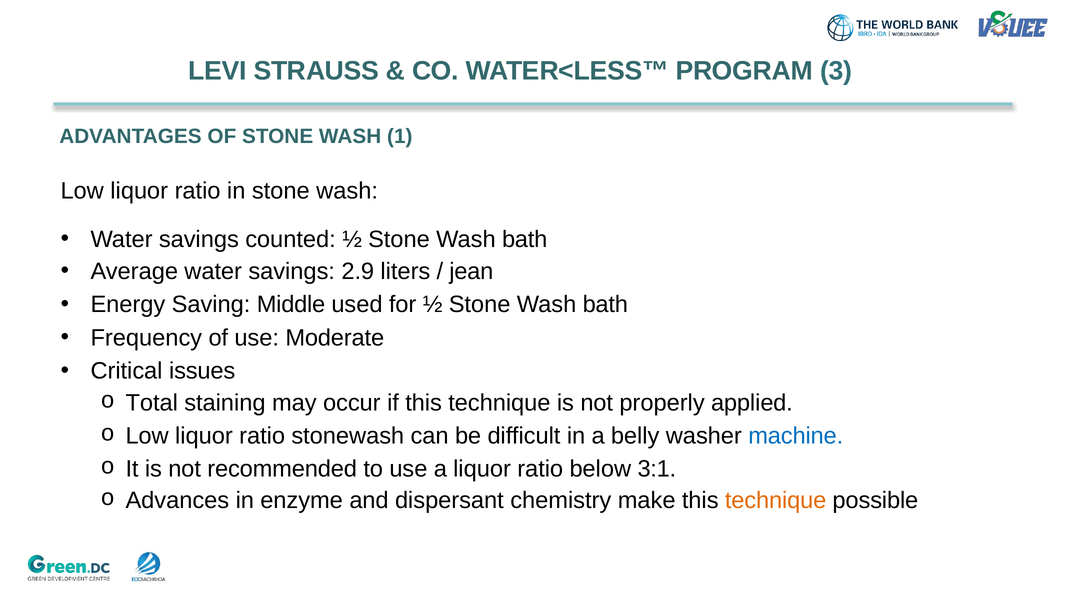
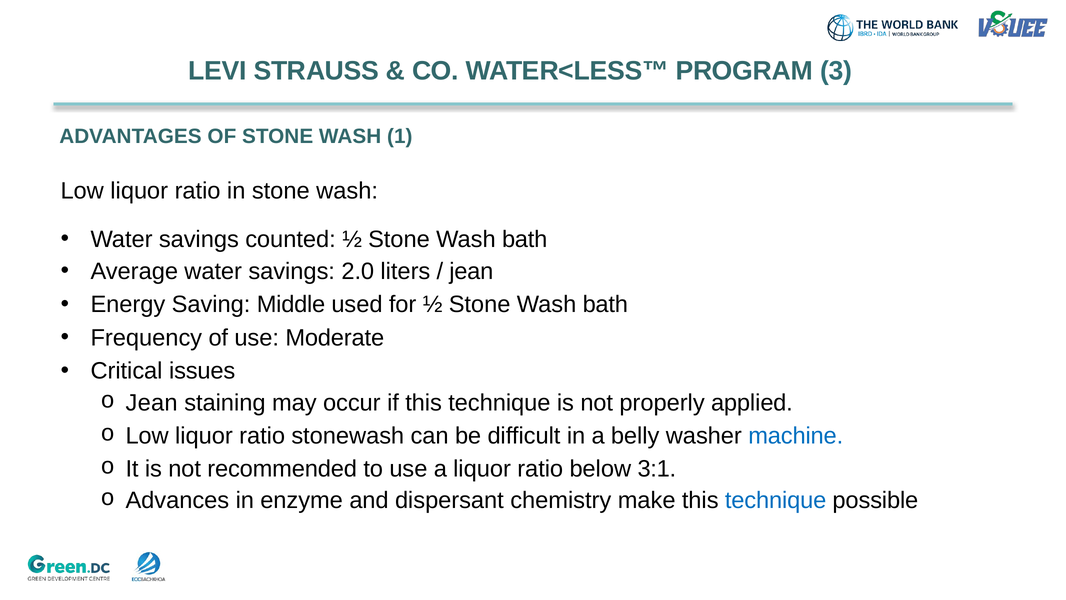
2.9: 2.9 -> 2.0
Total at (152, 403): Total -> Jean
technique at (776, 500) colour: orange -> blue
